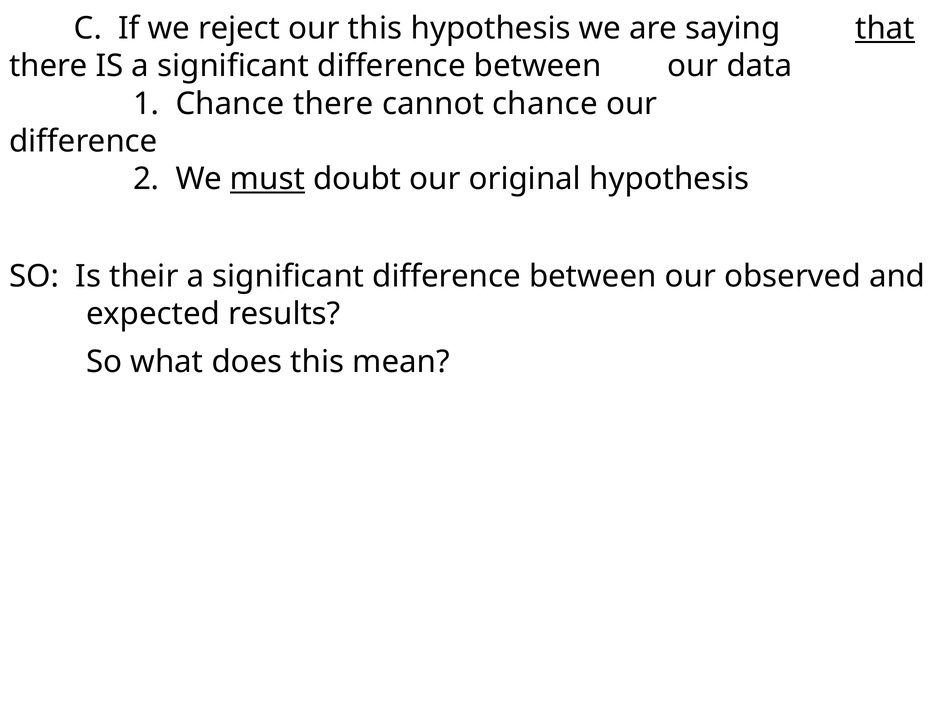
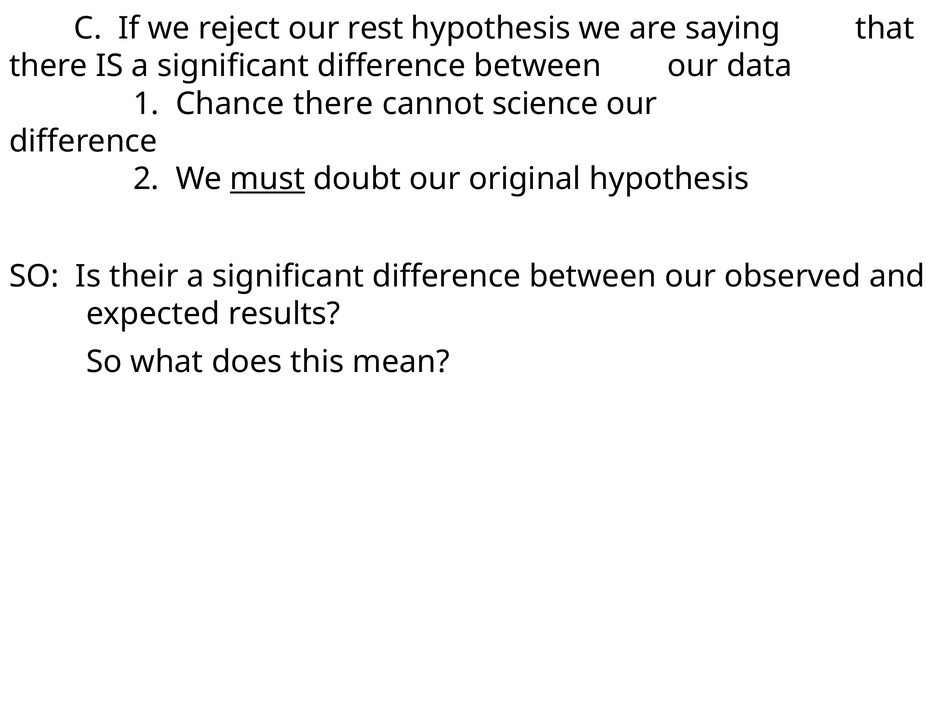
our this: this -> rest
that underline: present -> none
cannot chance: chance -> science
